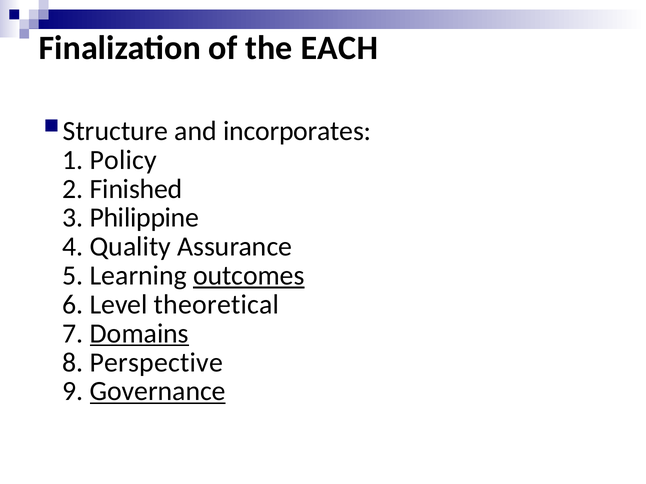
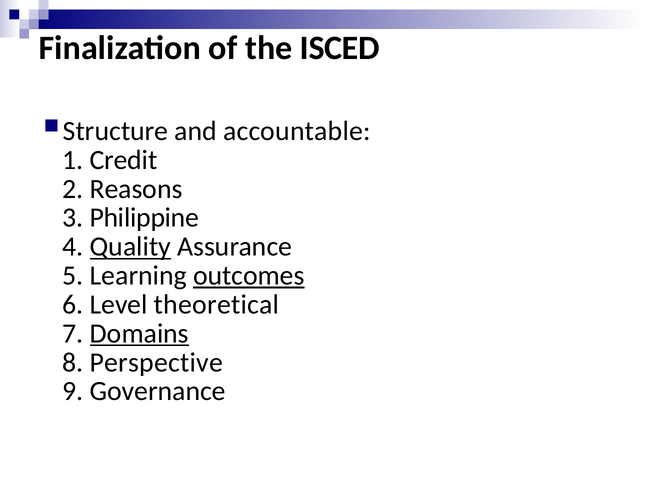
EACH: EACH -> ISCED
incorporates: incorporates -> accountable
Policy: Policy -> Credit
Finished: Finished -> Reasons
Quality underline: none -> present
Governance underline: present -> none
